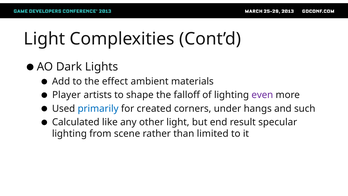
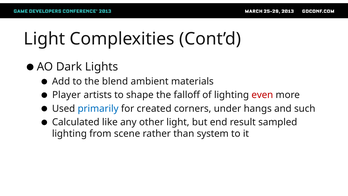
effect: effect -> blend
even colour: purple -> red
specular: specular -> sampled
limited: limited -> system
